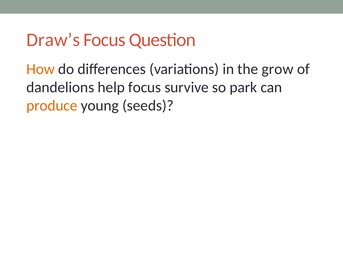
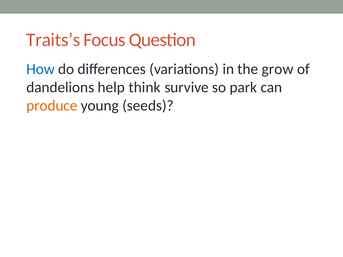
Draw’s: Draw’s -> Traits’s
How colour: orange -> blue
help focus: focus -> think
